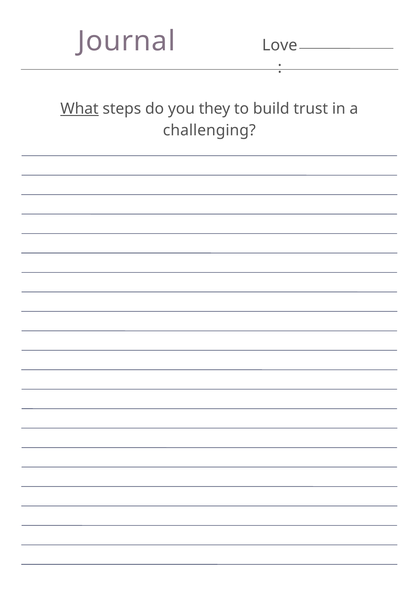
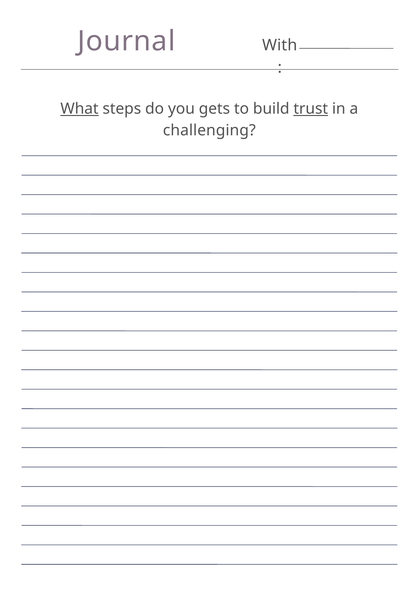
Love: Love -> With
they: they -> gets
trust underline: none -> present
